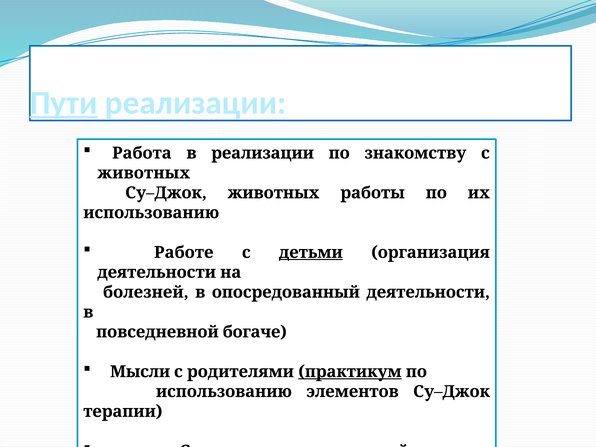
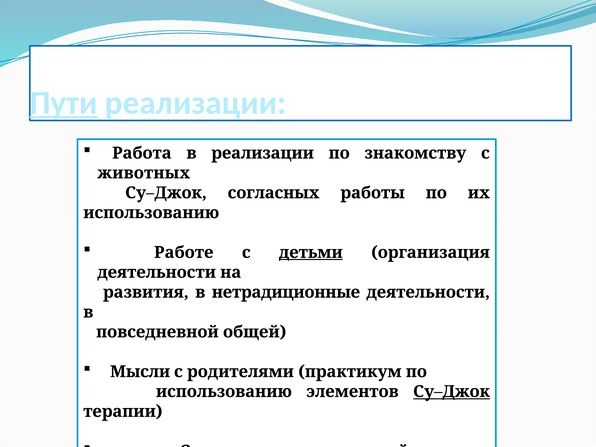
Су–Джок животных: животных -> согласных
болезней: болезней -> развития
опосредованный: опосредованный -> нетрадиционные
богаче: богаче -> общей
практикум underline: present -> none
Су–Джок at (452, 392) underline: none -> present
